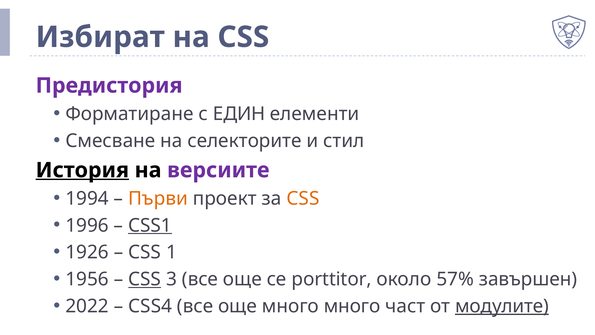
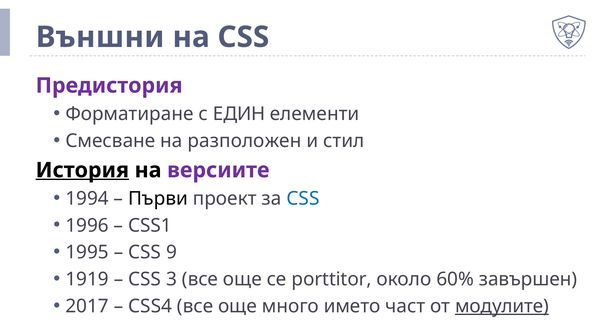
Избират: Избират -> Външни
селекторите: селекторите -> разположен
Първи colour: orange -> black
CSS at (303, 198) colour: orange -> blue
CSS1 underline: present -> none
1926: 1926 -> 1995
1: 1 -> 9
1956: 1956 -> 1919
CSS at (145, 279) underline: present -> none
57%: 57% -> 60%
2022: 2022 -> 2017
много много: много -> името
